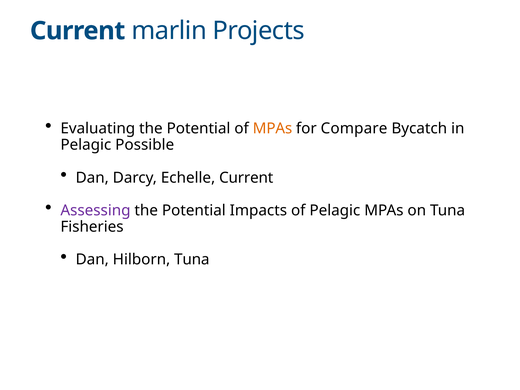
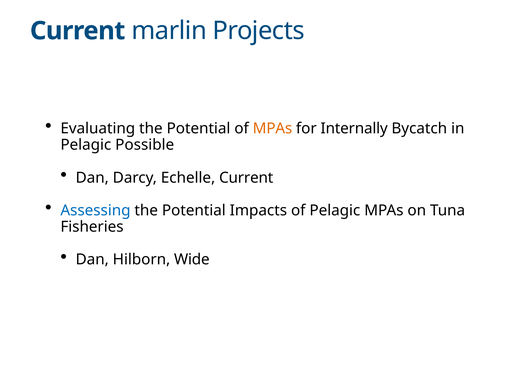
Compare: Compare -> Internally
Assessing colour: purple -> blue
Hilborn Tuna: Tuna -> Wide
